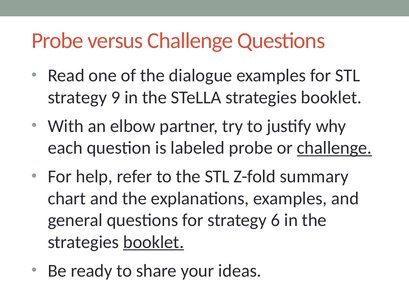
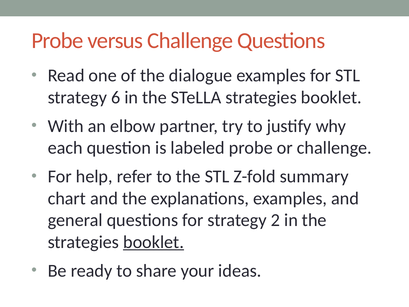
9: 9 -> 6
challenge at (334, 148) underline: present -> none
6: 6 -> 2
